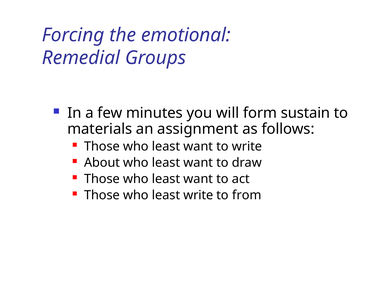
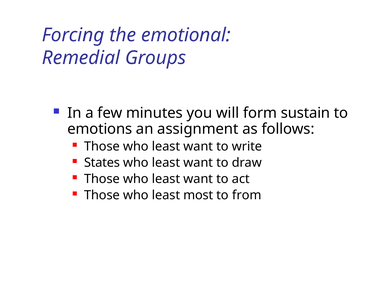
materials: materials -> emotions
About: About -> States
least write: write -> most
